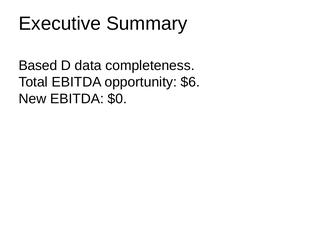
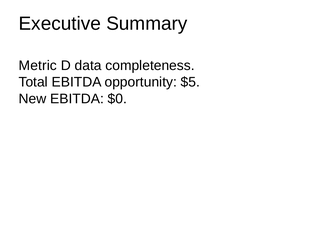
Based: Based -> Metric
$6: $6 -> $5
